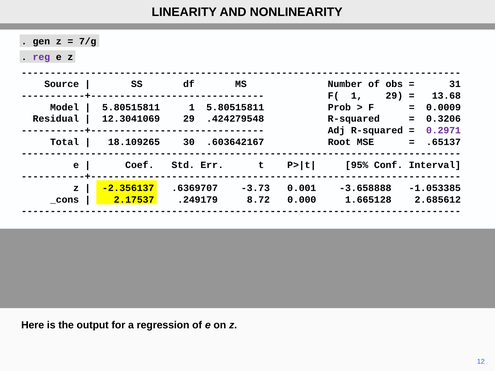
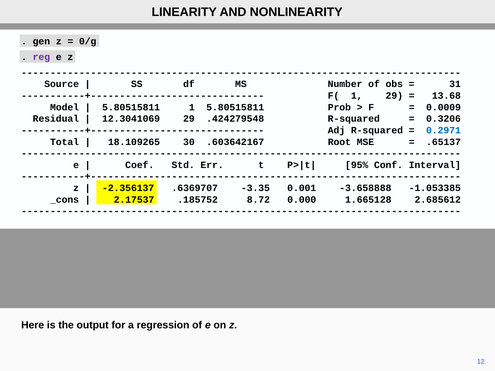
7/g: 7/g -> 0/g
0.2971 colour: purple -> blue
-3.73: -3.73 -> -3.35
.249179: .249179 -> .185752
